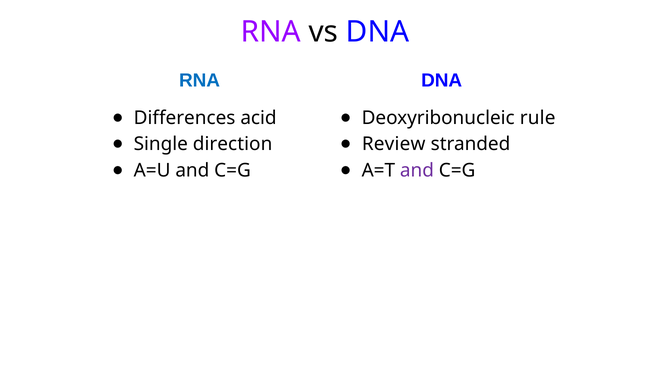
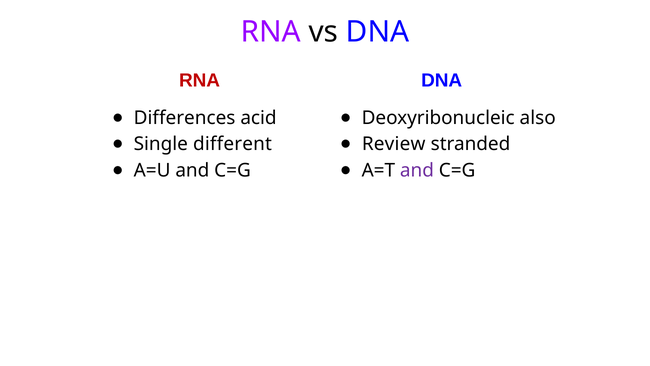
RNA at (200, 80) colour: blue -> red
rule: rule -> also
direction: direction -> different
